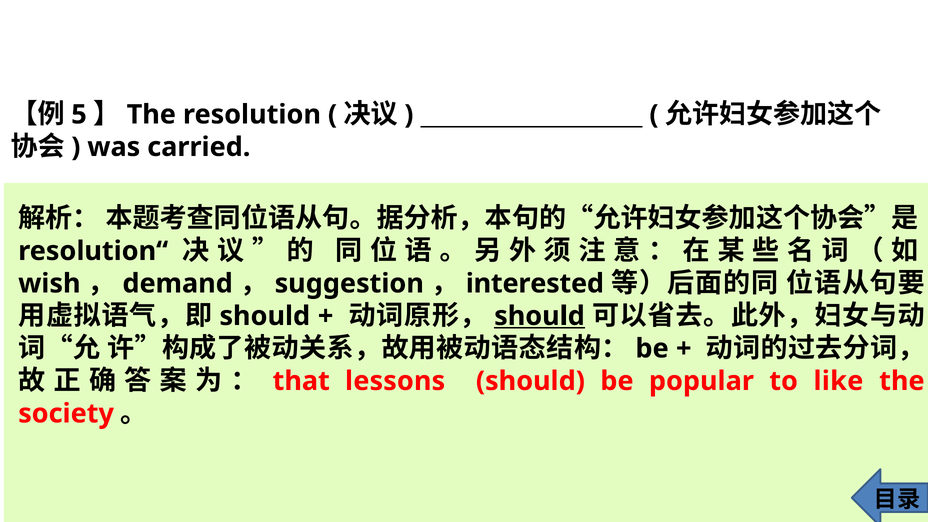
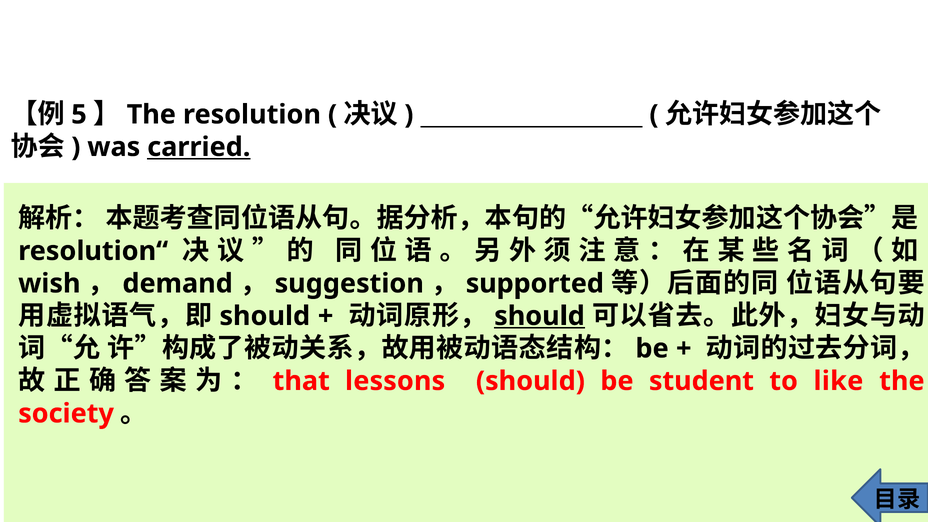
carried underline: none -> present
interested: interested -> supported
popular: popular -> student
